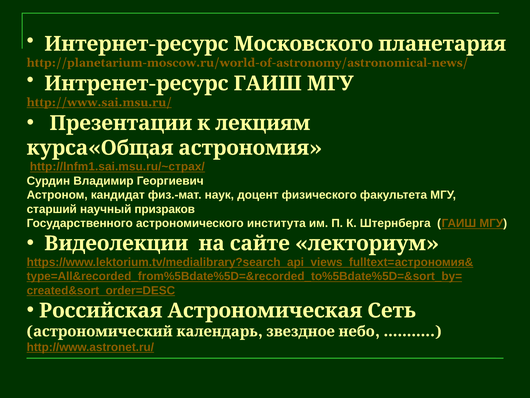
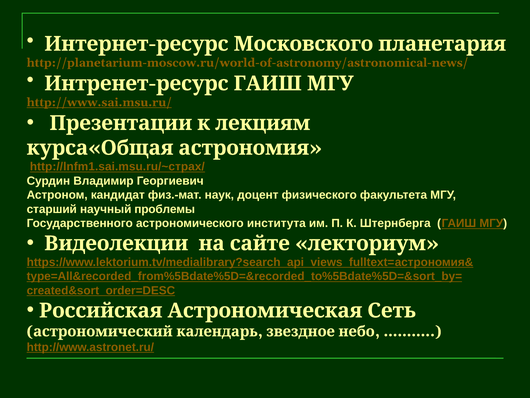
призраков: призраков -> проблемы
